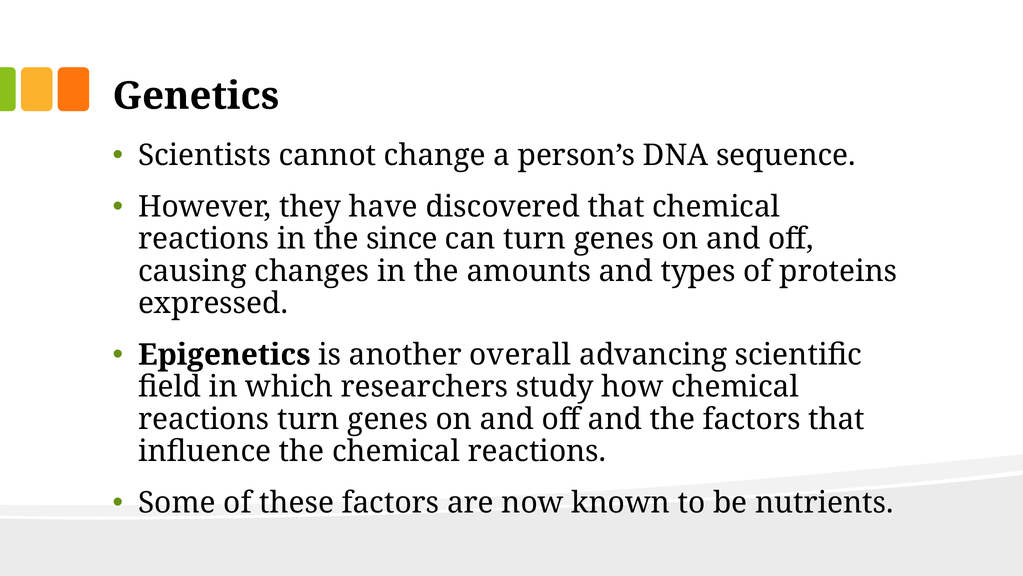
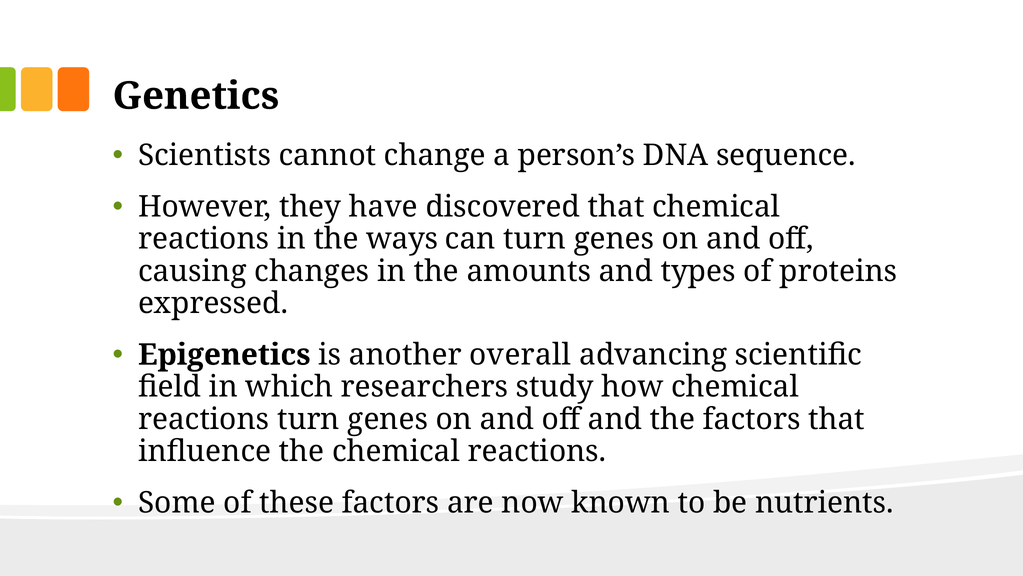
since: since -> ways
